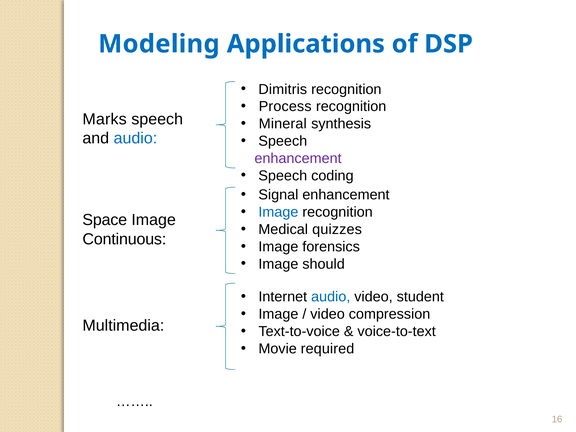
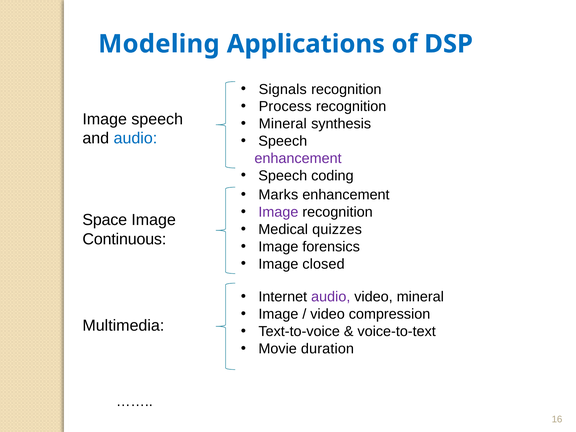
Dimitris: Dimitris -> Signals
Marks at (105, 119): Marks -> Image
Signal: Signal -> Marks
Image at (278, 212) colour: blue -> purple
should: should -> closed
audio at (331, 297) colour: blue -> purple
video student: student -> mineral
required: required -> duration
